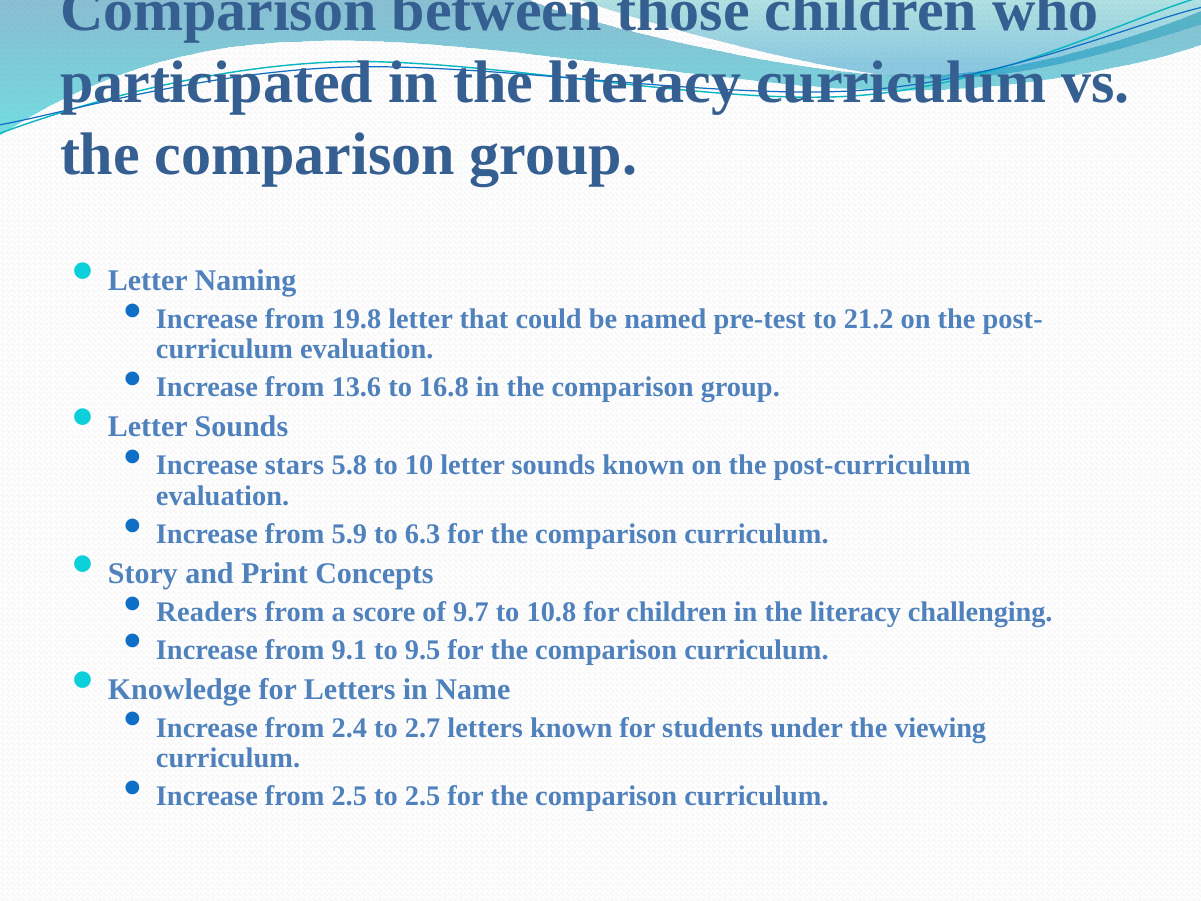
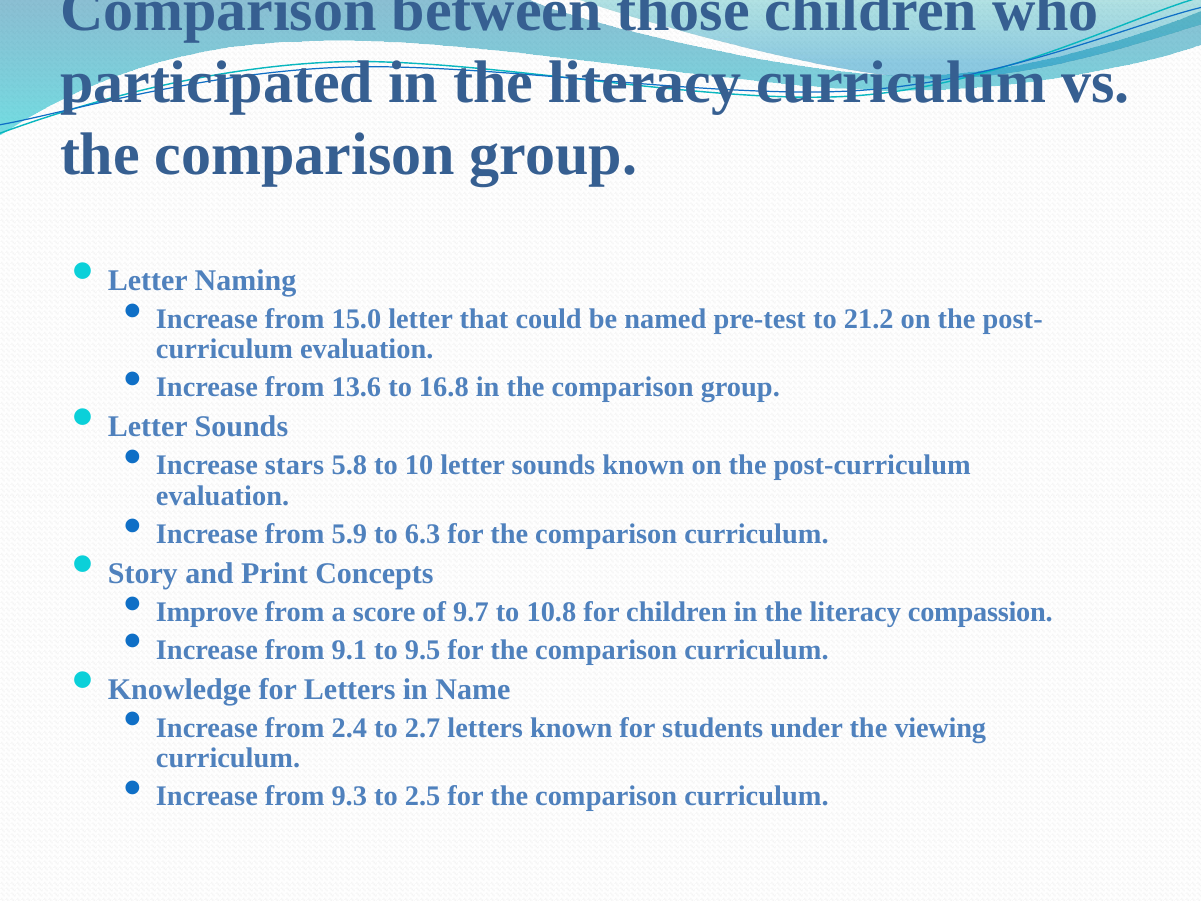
19.8: 19.8 -> 15.0
Readers: Readers -> Improve
challenging: challenging -> compassion
from 2.5: 2.5 -> 9.3
